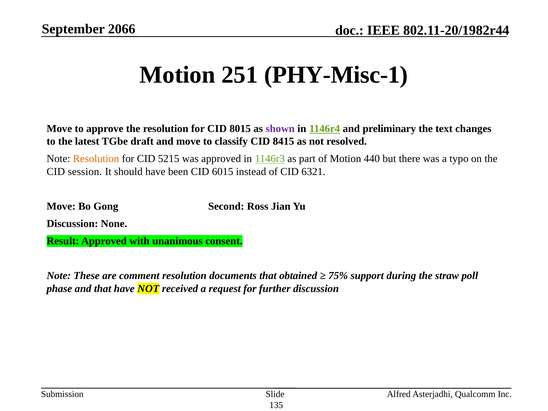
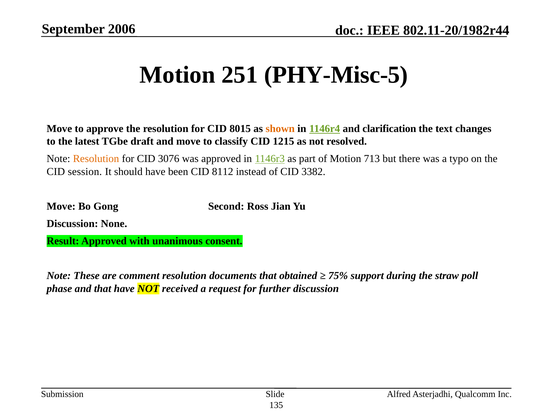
2066: 2066 -> 2006
PHY-Misc-1: PHY-Misc-1 -> PHY-Misc-5
shown colour: purple -> orange
preliminary: preliminary -> clarification
8415: 8415 -> 1215
5215: 5215 -> 3076
440: 440 -> 713
6015: 6015 -> 8112
6321: 6321 -> 3382
